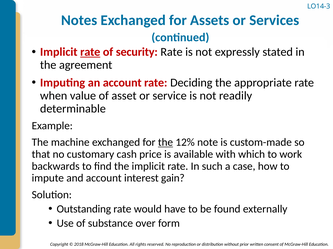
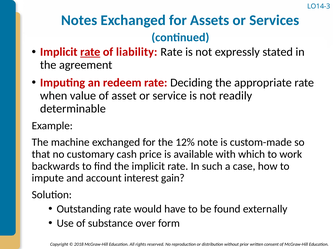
security: security -> liability
an account: account -> redeem
the at (165, 143) underline: present -> none
